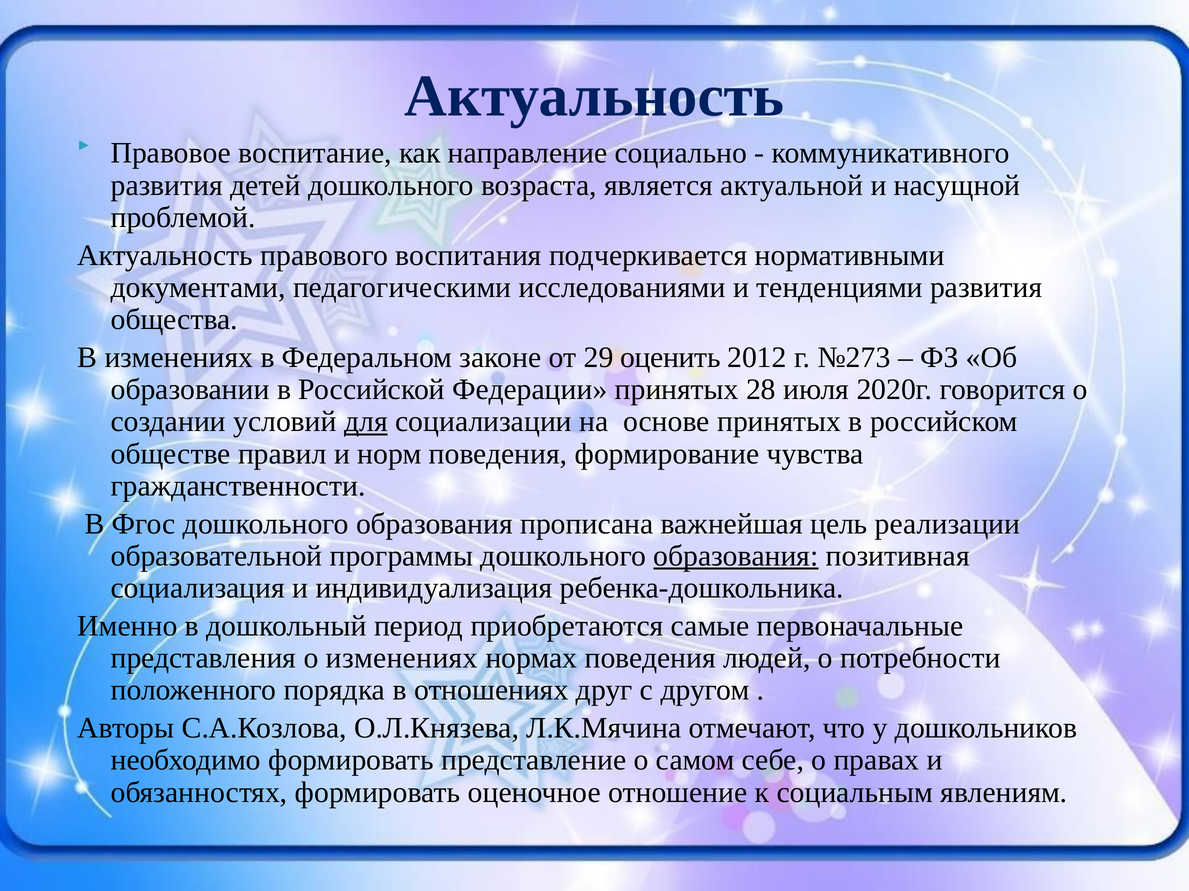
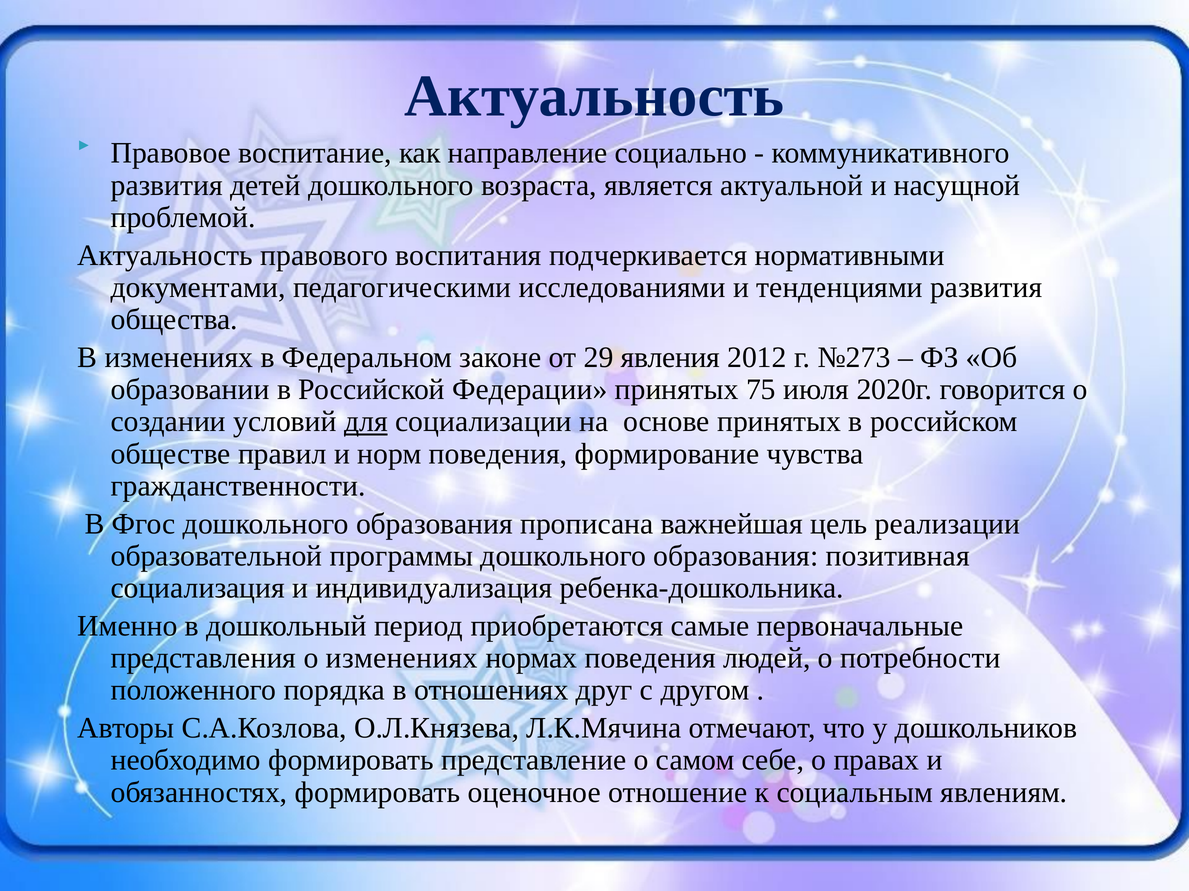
оценить: оценить -> явления
28: 28 -> 75
образования at (736, 556) underline: present -> none
